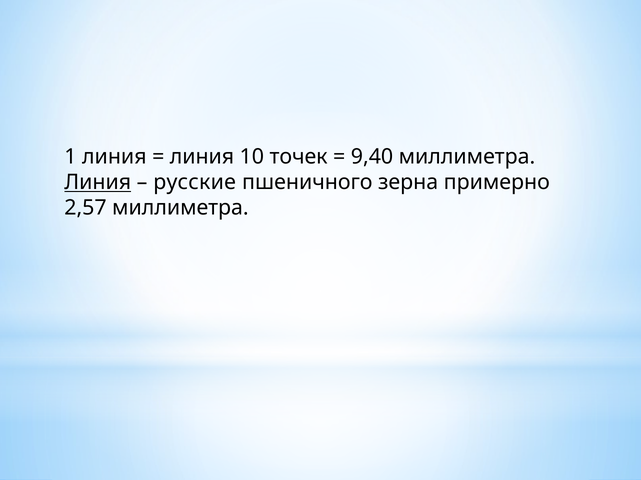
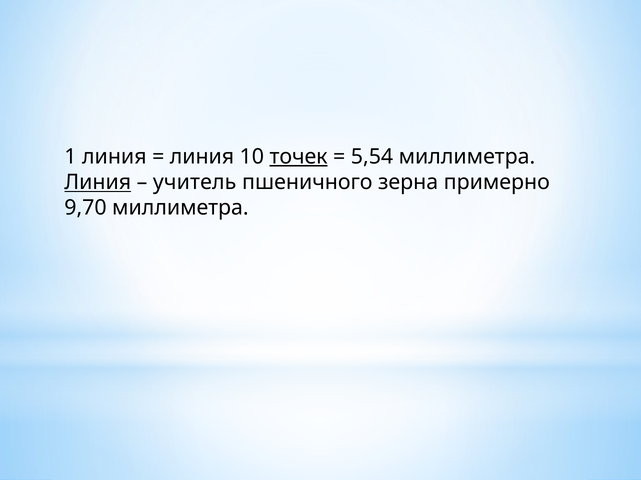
точек underline: none -> present
9,40: 9,40 -> 5,54
русские: русские -> учитель
2,57: 2,57 -> 9,70
